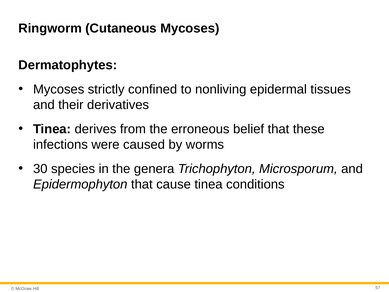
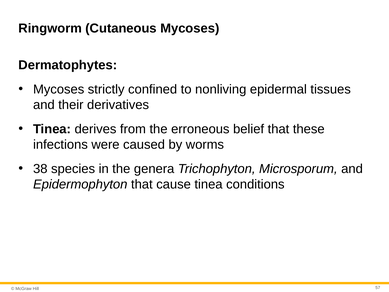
30: 30 -> 38
